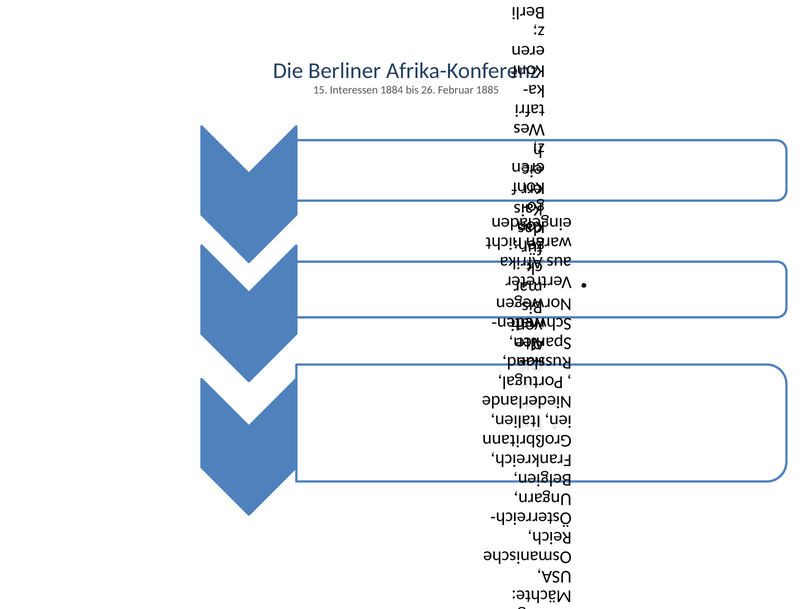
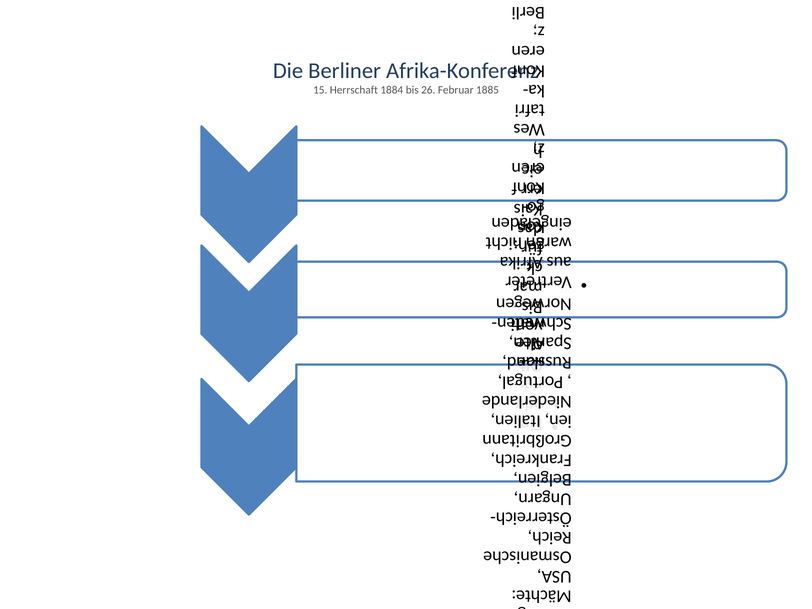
Interessen: Interessen -> Herrschaft
